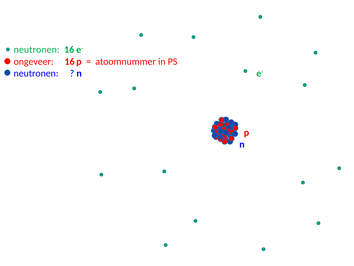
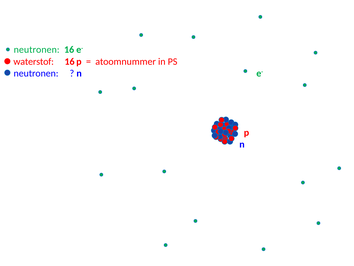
ongeveer: ongeveer -> waterstof
